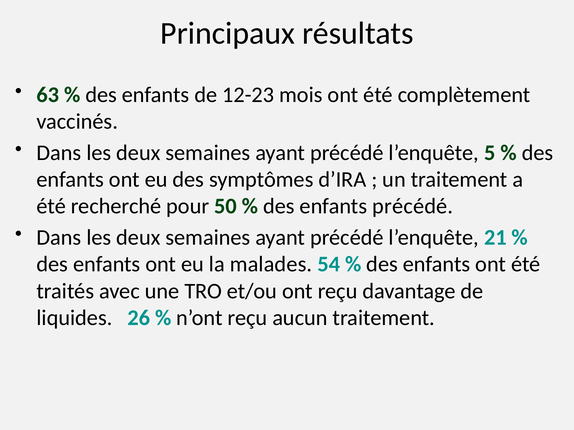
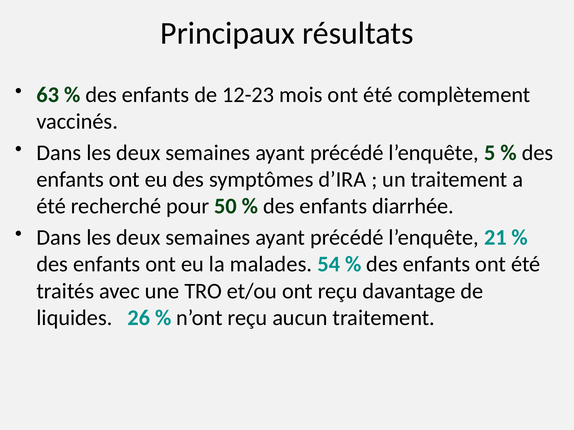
enfants précédé: précédé -> diarrhée
